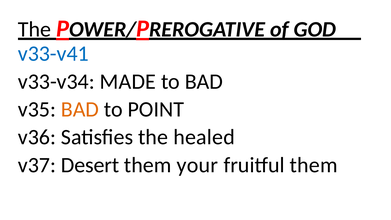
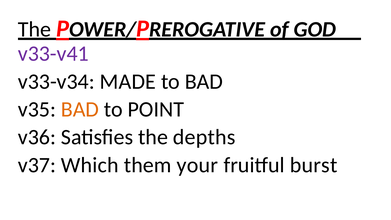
v33-v41 colour: blue -> purple
healed: healed -> depths
Desert: Desert -> Which
fruitful them: them -> burst
